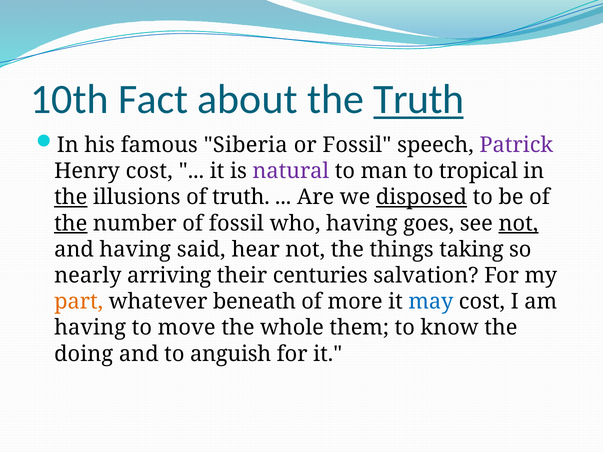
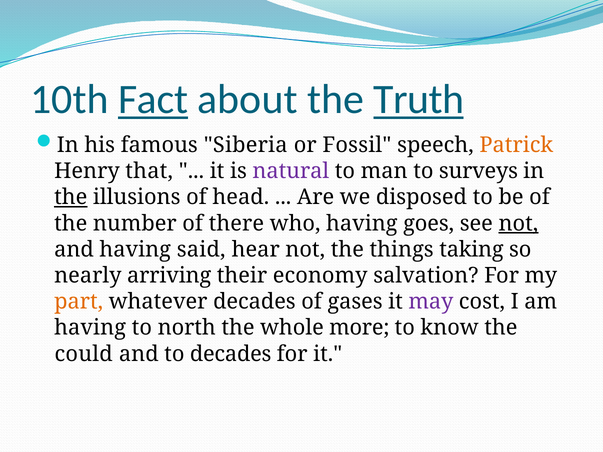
Fact underline: none -> present
Patrick colour: purple -> orange
Henry cost: cost -> that
tropical: tropical -> surveys
of truth: truth -> head
disposed underline: present -> none
the at (71, 224) underline: present -> none
of fossil: fossil -> there
centuries: centuries -> economy
whatever beneath: beneath -> decades
more: more -> gases
may colour: blue -> purple
move: move -> north
them: them -> more
doing: doing -> could
to anguish: anguish -> decades
